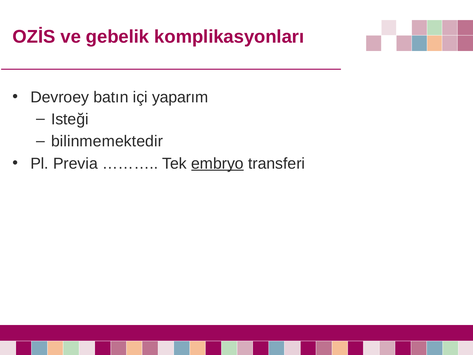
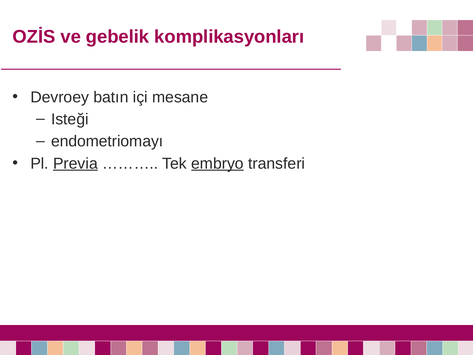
yaparım: yaparım -> mesane
bilinmemektedir: bilinmemektedir -> endometriomayı
Previa underline: none -> present
